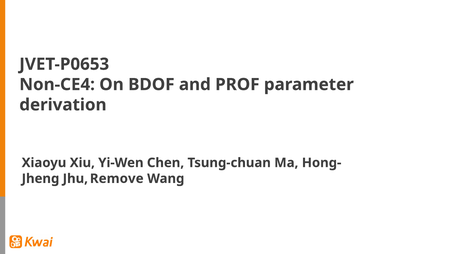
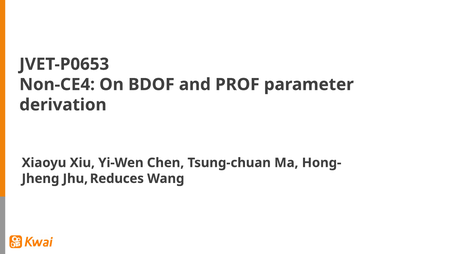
Remove: Remove -> Reduces
